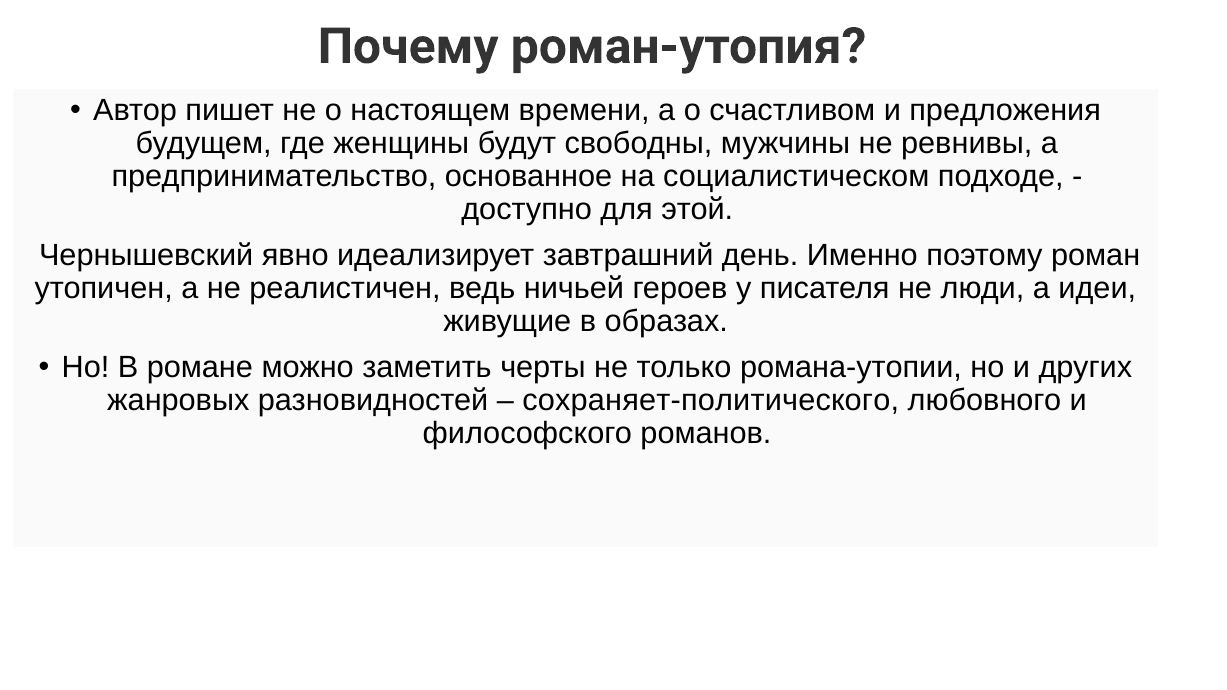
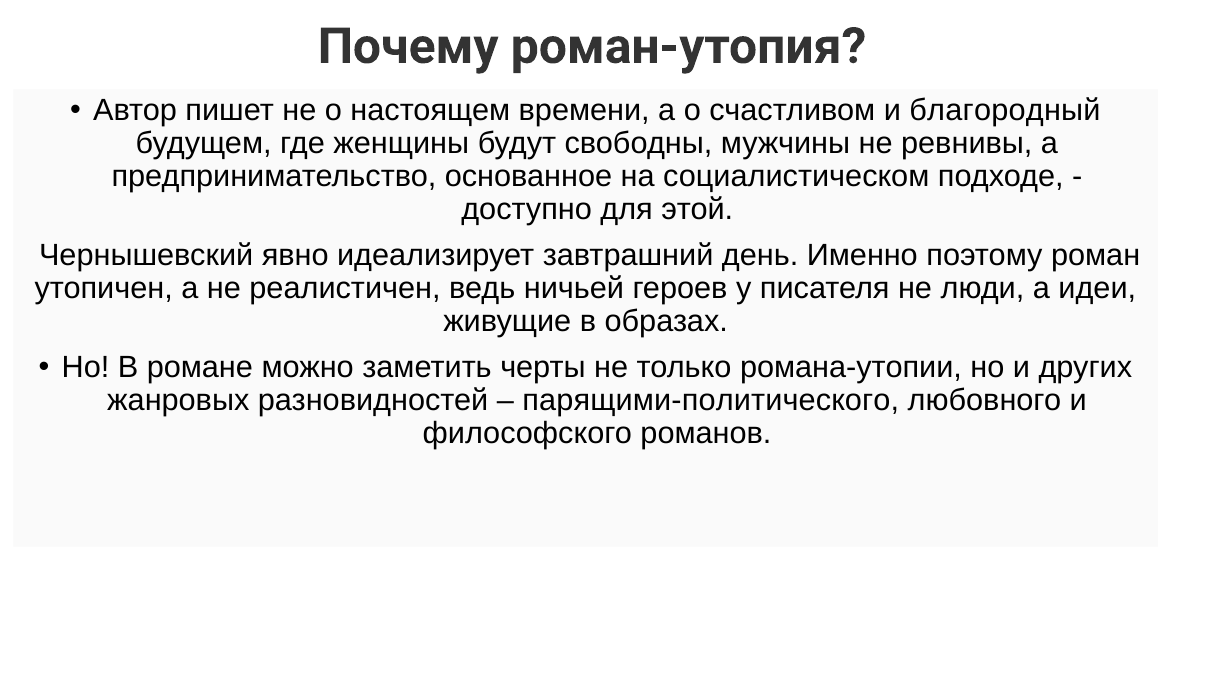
предложения: предложения -> благородный
сохраняет-политического: сохраняет-политического -> парящими-политического
